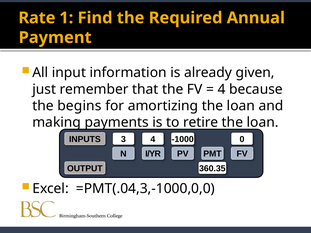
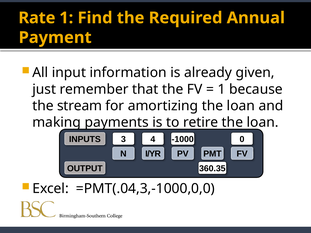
4 at (221, 89): 4 -> 1
begins: begins -> stream
